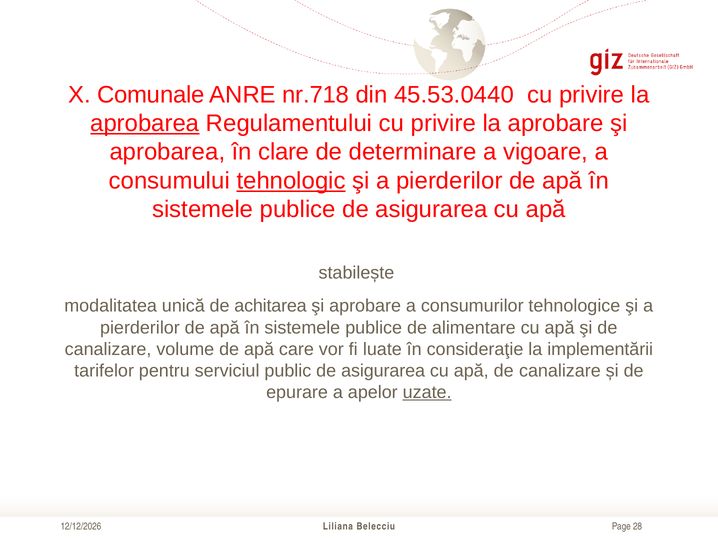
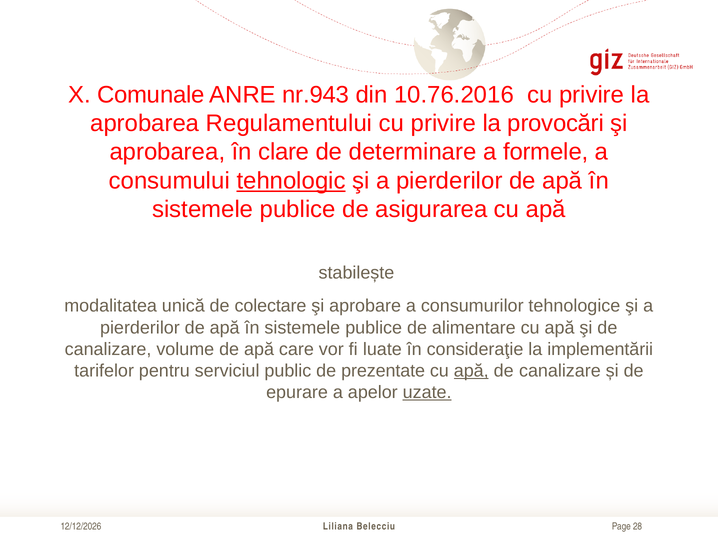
nr.718: nr.718 -> nr.943
45.53.0440: 45.53.0440 -> 10.76.2016
aprobarea at (145, 123) underline: present -> none
la aprobare: aprobare -> provocări
vigoare: vigoare -> formele
achitarea: achitarea -> colectare
public de asigurarea: asigurarea -> prezentate
apă at (471, 371) underline: none -> present
